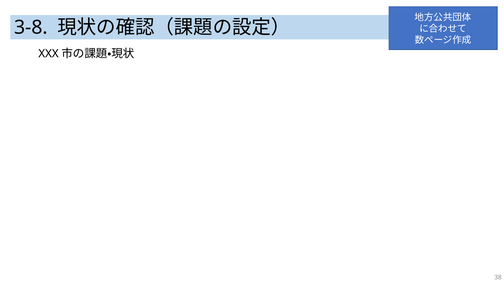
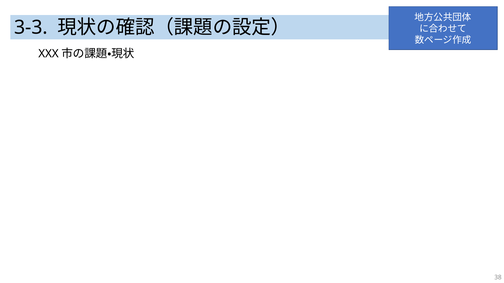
3-8: 3-8 -> 3-3
